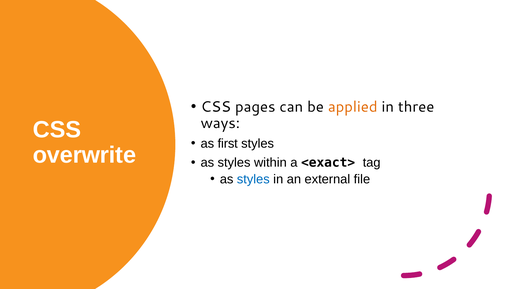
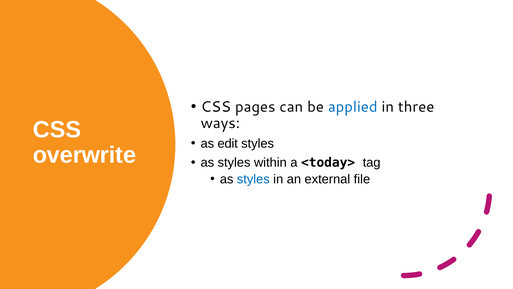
applied colour: orange -> blue
first: first -> edit
<exact>: <exact> -> <today>
